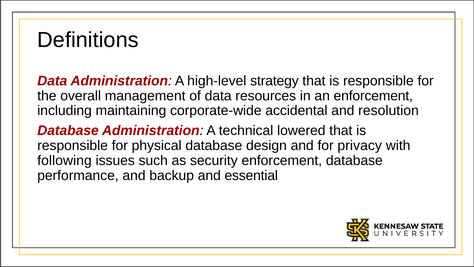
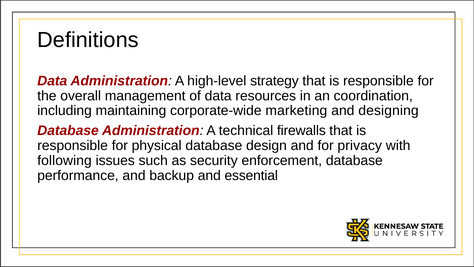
an enforcement: enforcement -> coordination
accidental: accidental -> marketing
resolution: resolution -> designing
lowered: lowered -> firewalls
